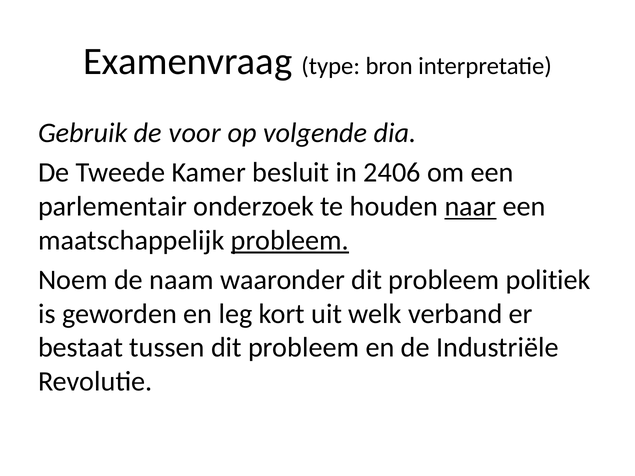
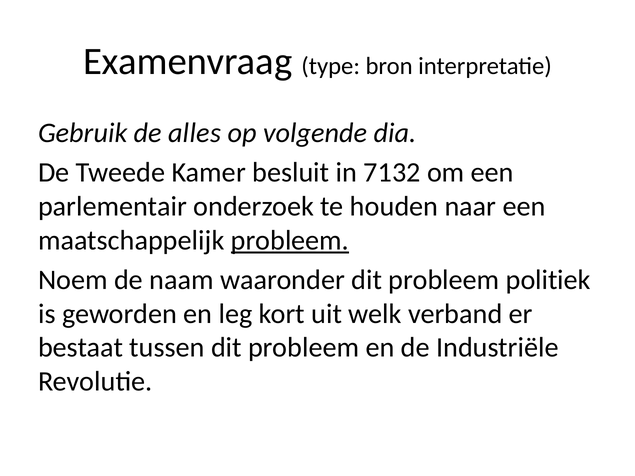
voor: voor -> alles
2406: 2406 -> 7132
naar underline: present -> none
